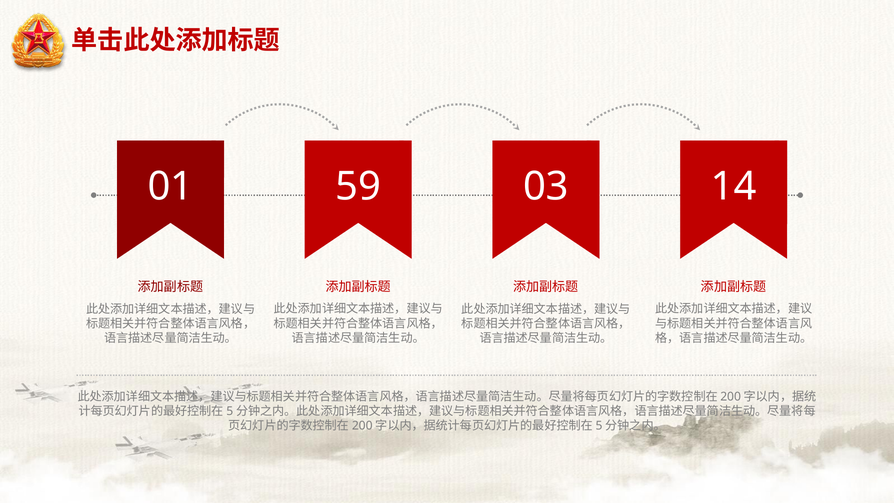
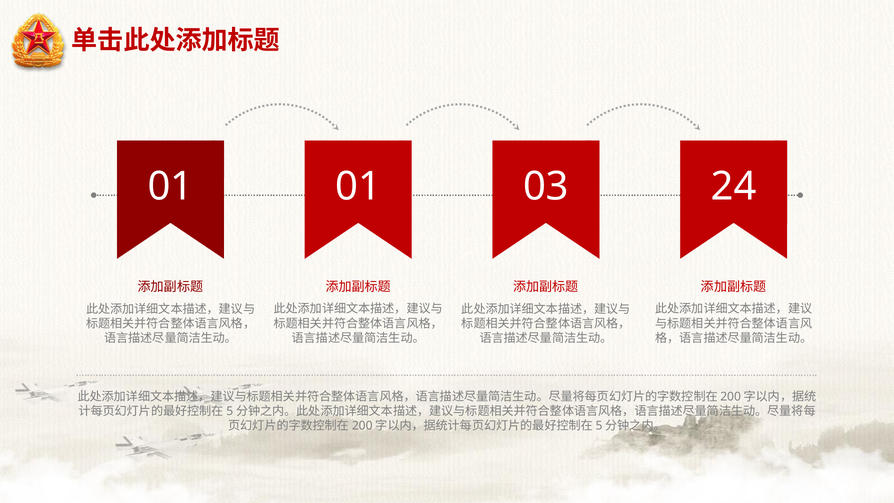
01 59: 59 -> 01
14: 14 -> 24
